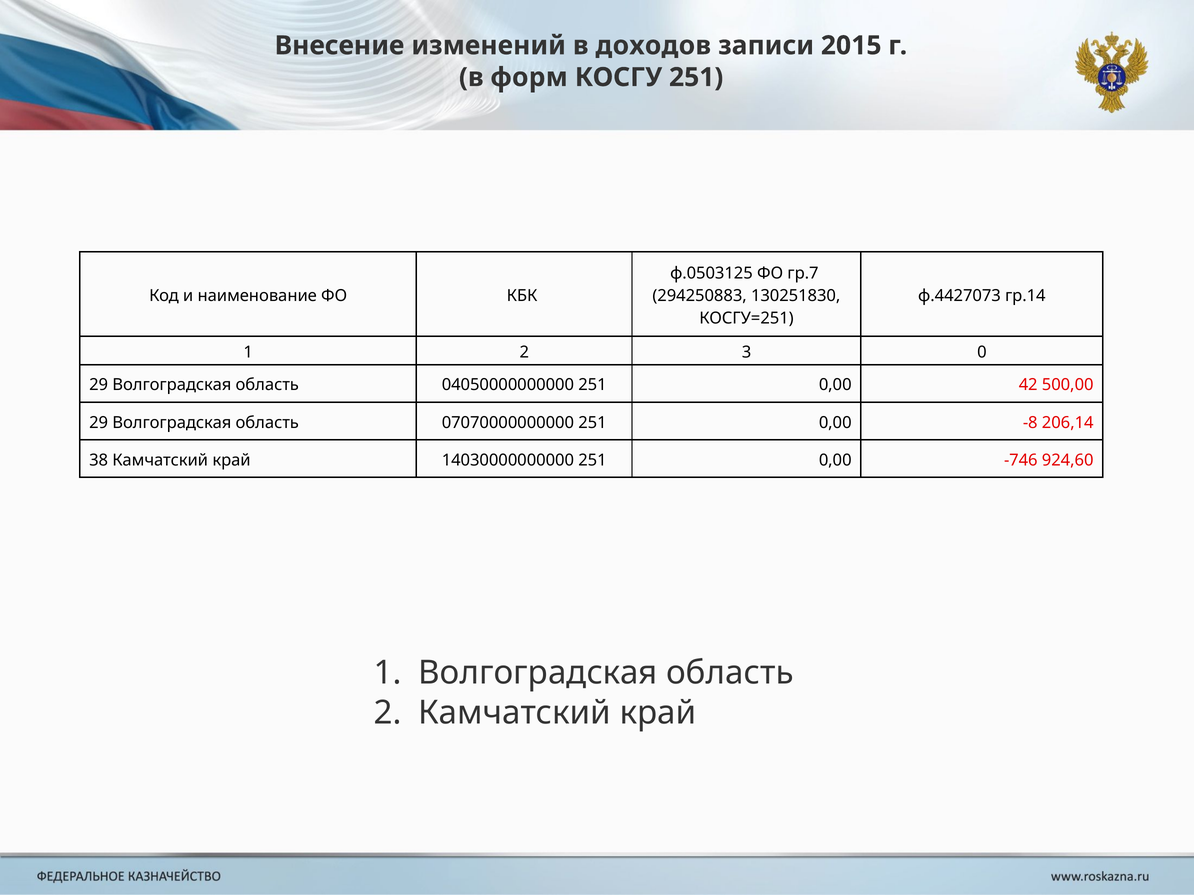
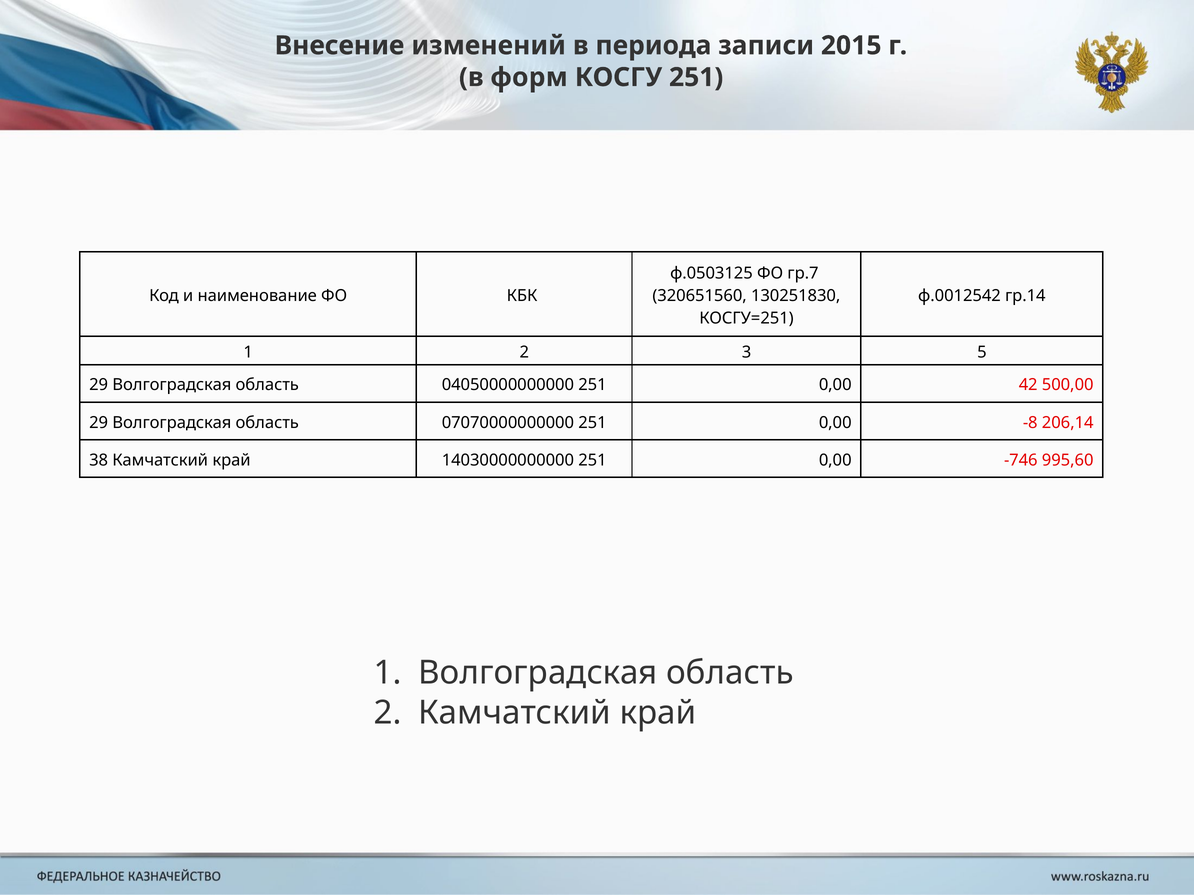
доходов: доходов -> периода
294250883: 294250883 -> 320651560
ф.4427073: ф.4427073 -> ф.0012542
0: 0 -> 5
924,60: 924,60 -> 995,60
